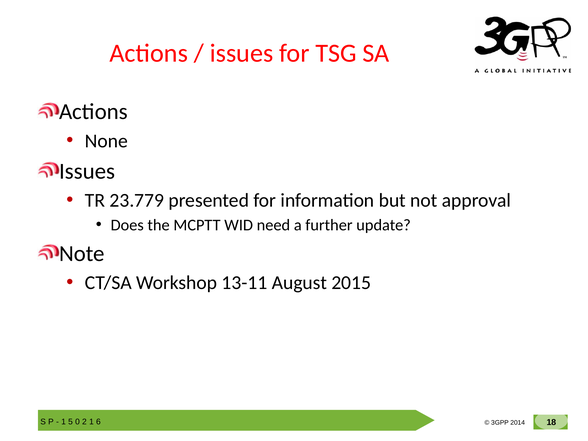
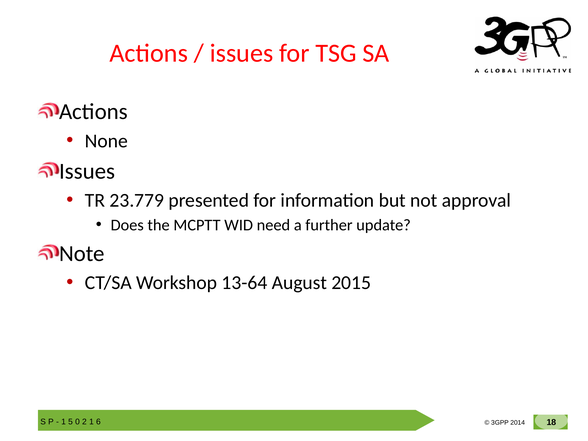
13-11: 13-11 -> 13-64
